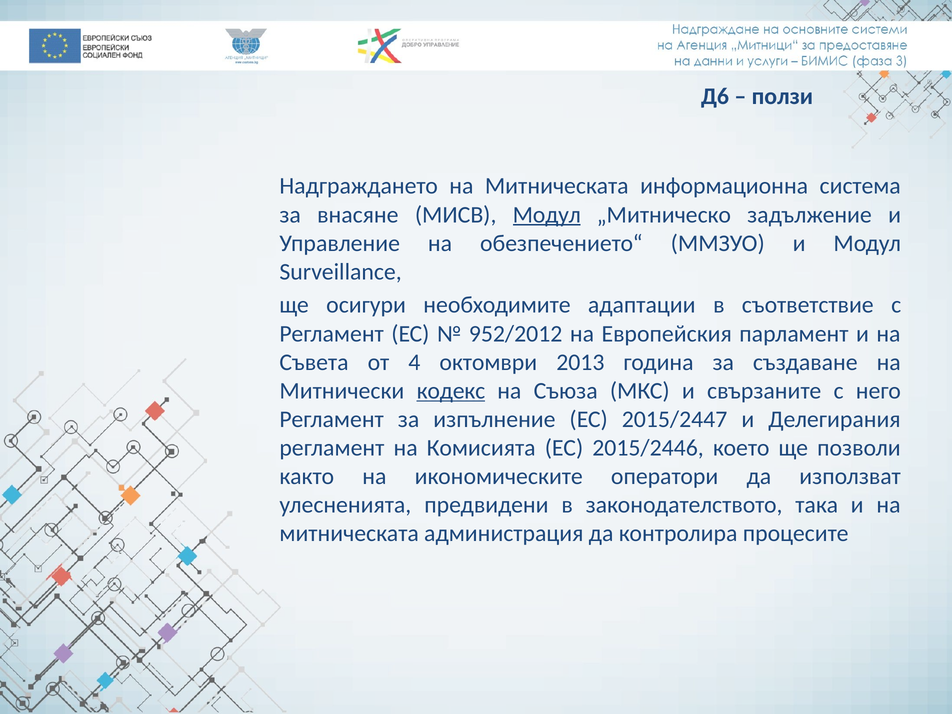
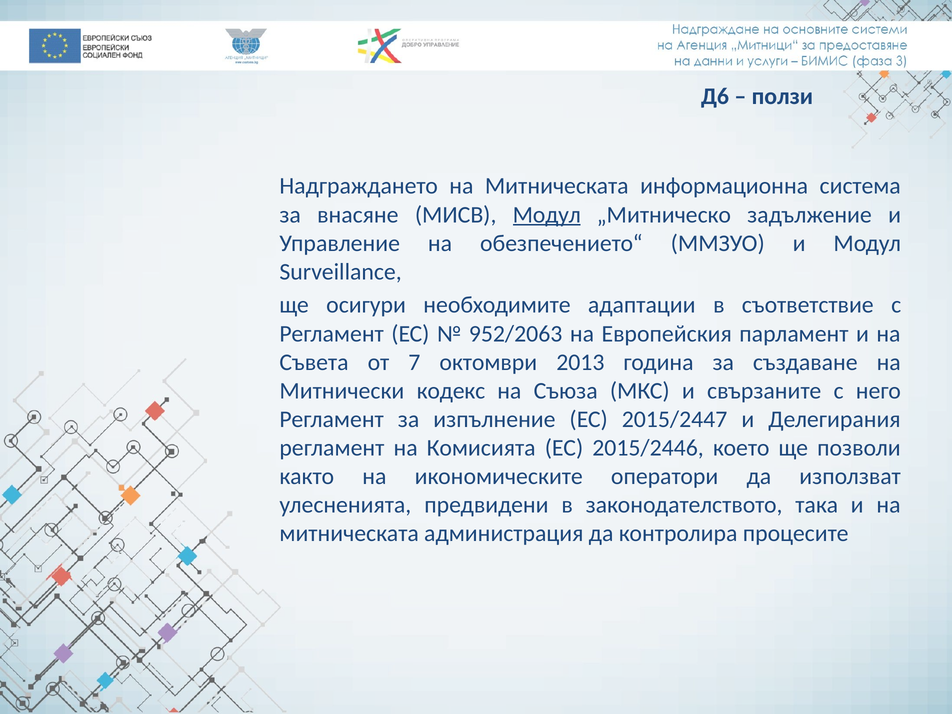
952/2012: 952/2012 -> 952/2063
4: 4 -> 7
кодекс underline: present -> none
